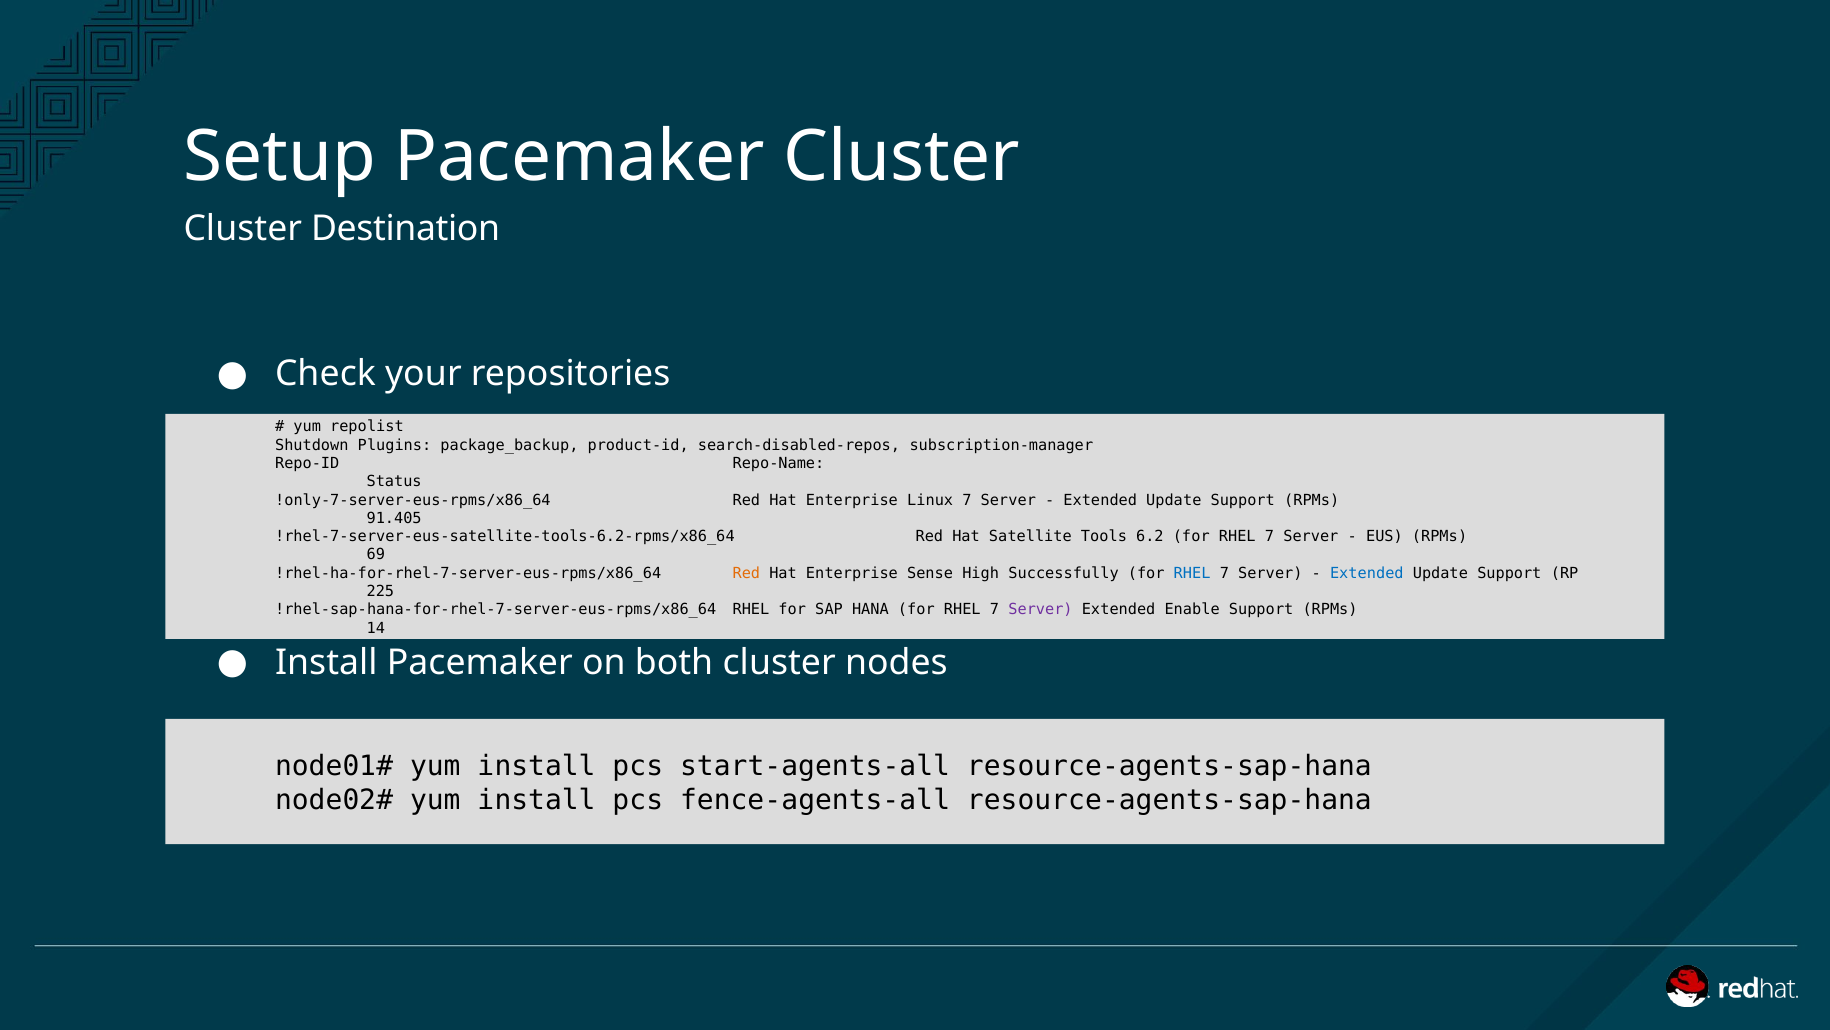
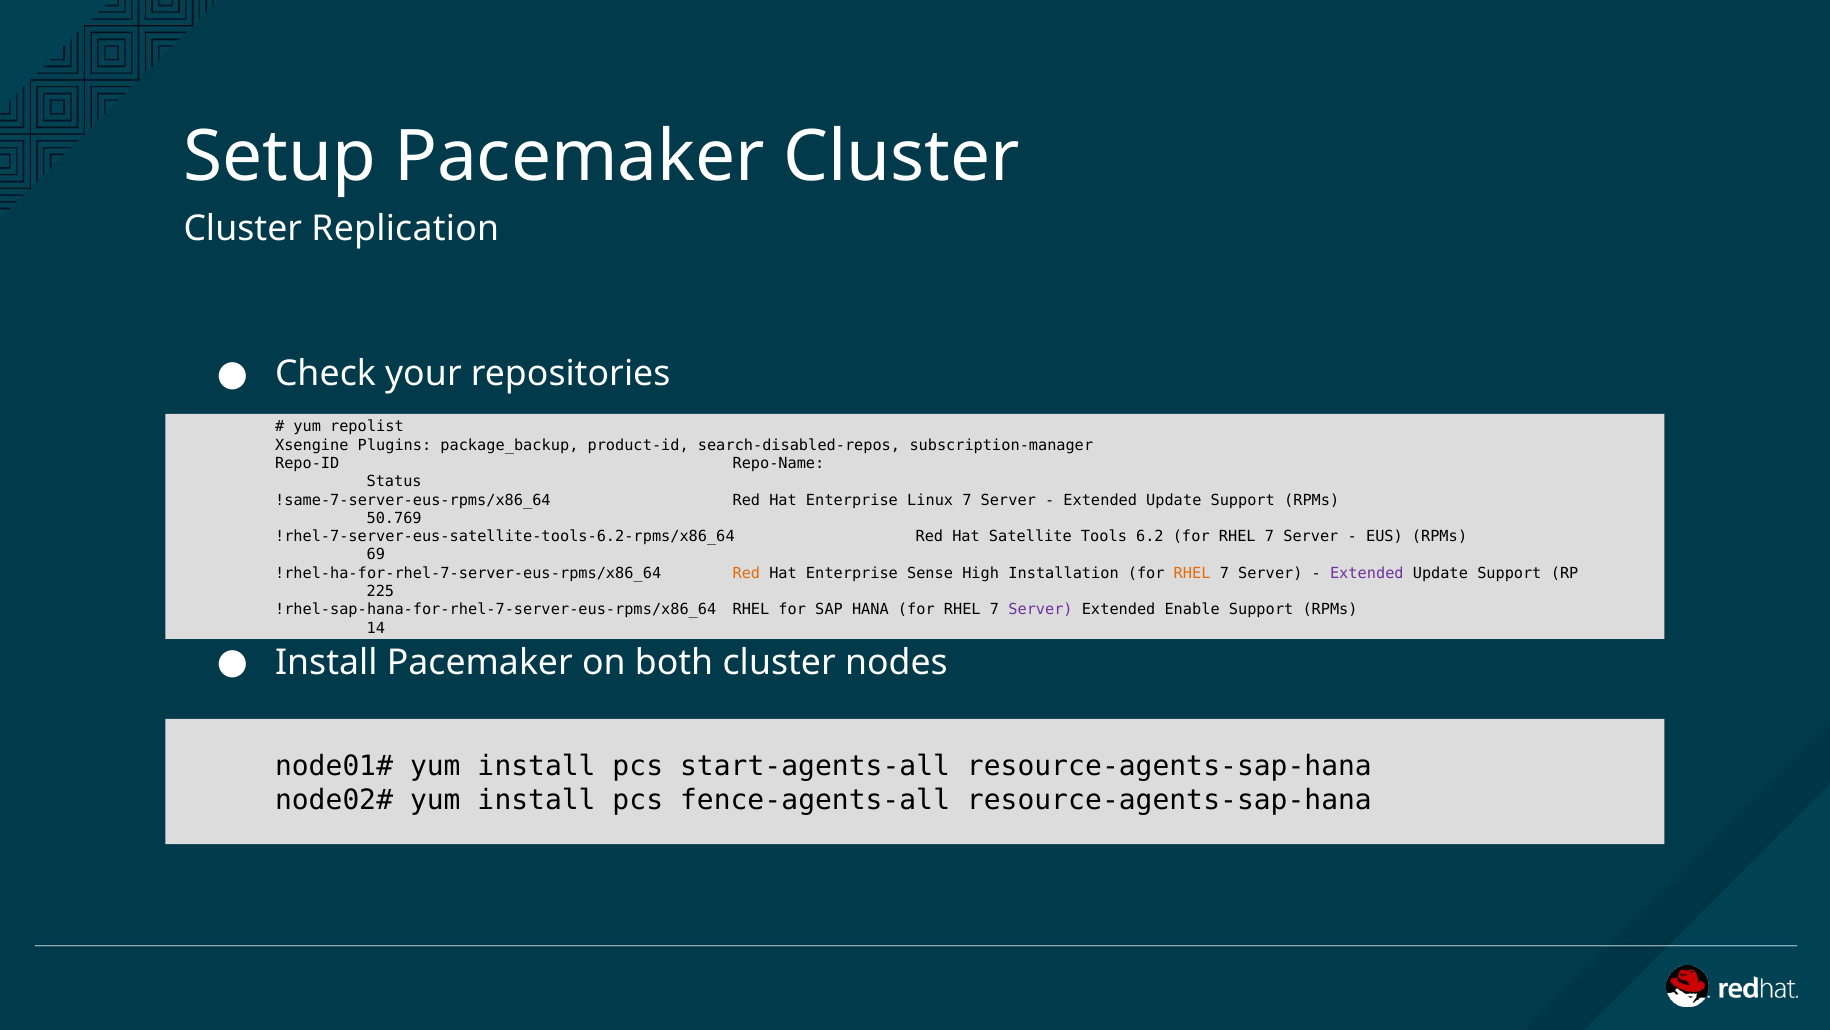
Destination: Destination -> Replication
Shutdown: Shutdown -> Xsengine
!only-7-server-eus-rpms/x86_64: !only-7-server-eus-rpms/x86_64 -> !same-7-server-eus-rpms/x86_64
91.405: 91.405 -> 50.769
Successfully: Successfully -> Installation
RHEL at (1192, 573) colour: blue -> orange
Extended at (1367, 573) colour: blue -> purple
